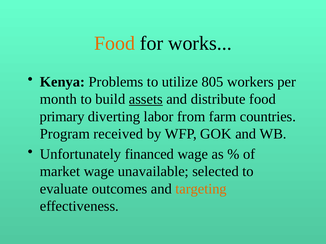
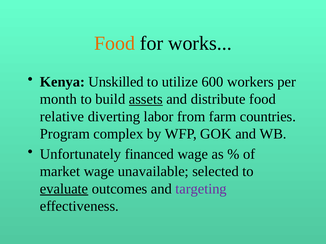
Problems: Problems -> Unskilled
805: 805 -> 600
primary: primary -> relative
received: received -> complex
evaluate underline: none -> present
targeting colour: orange -> purple
